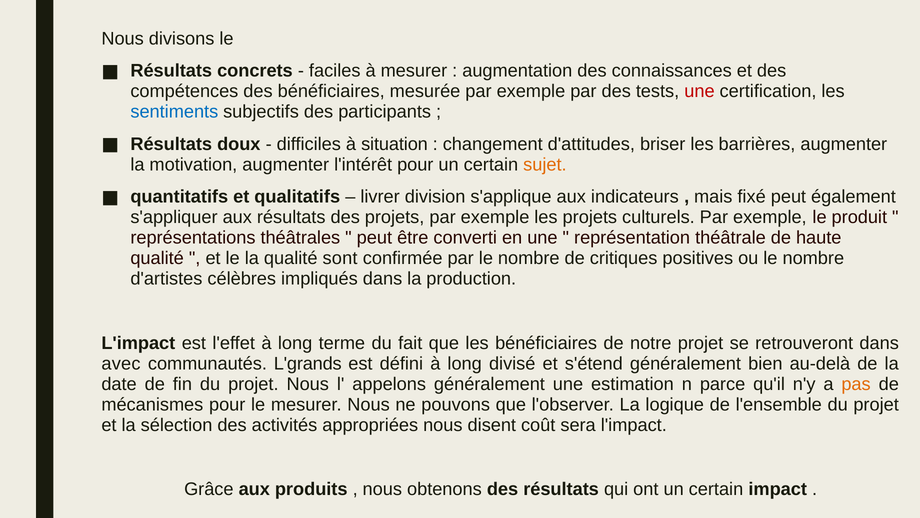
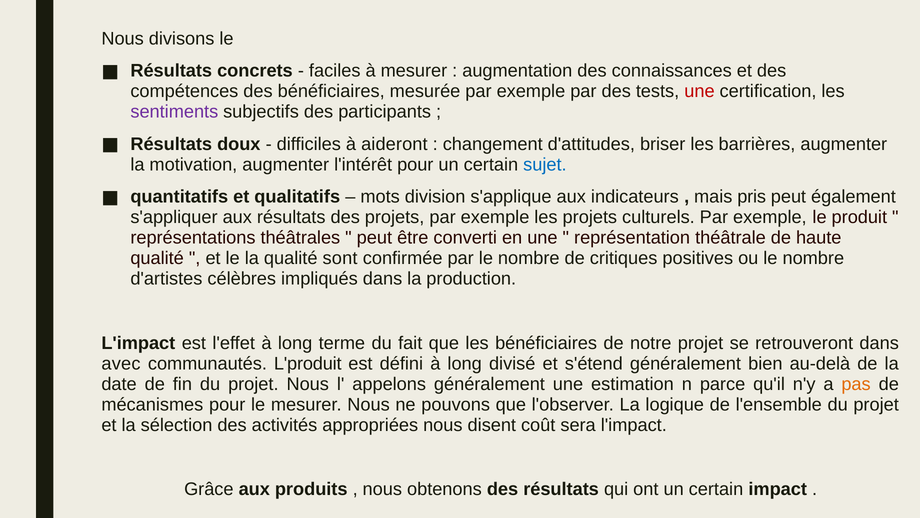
sentiments colour: blue -> purple
situation: situation -> aideront
sujet colour: orange -> blue
livrer: livrer -> mots
fixé: fixé -> pris
L'grands: L'grands -> L'produit
